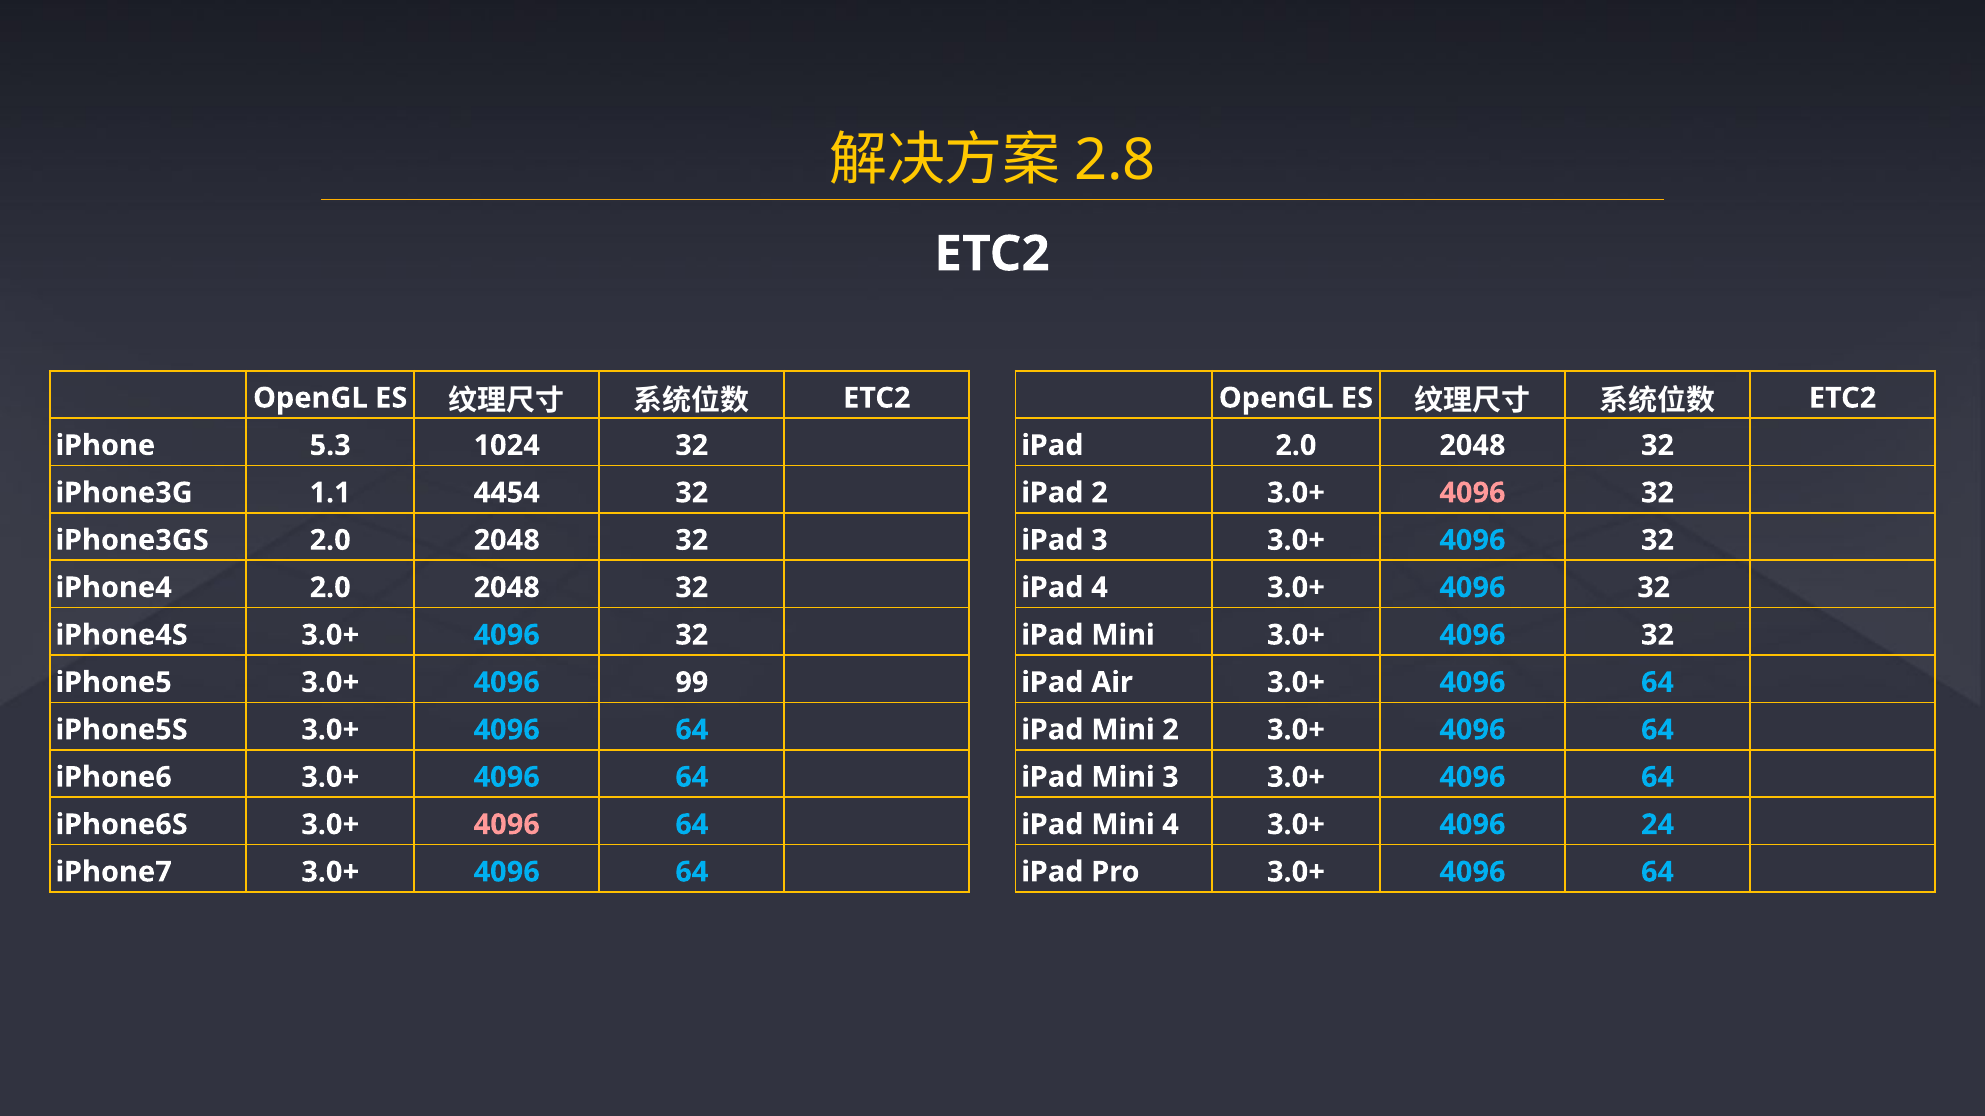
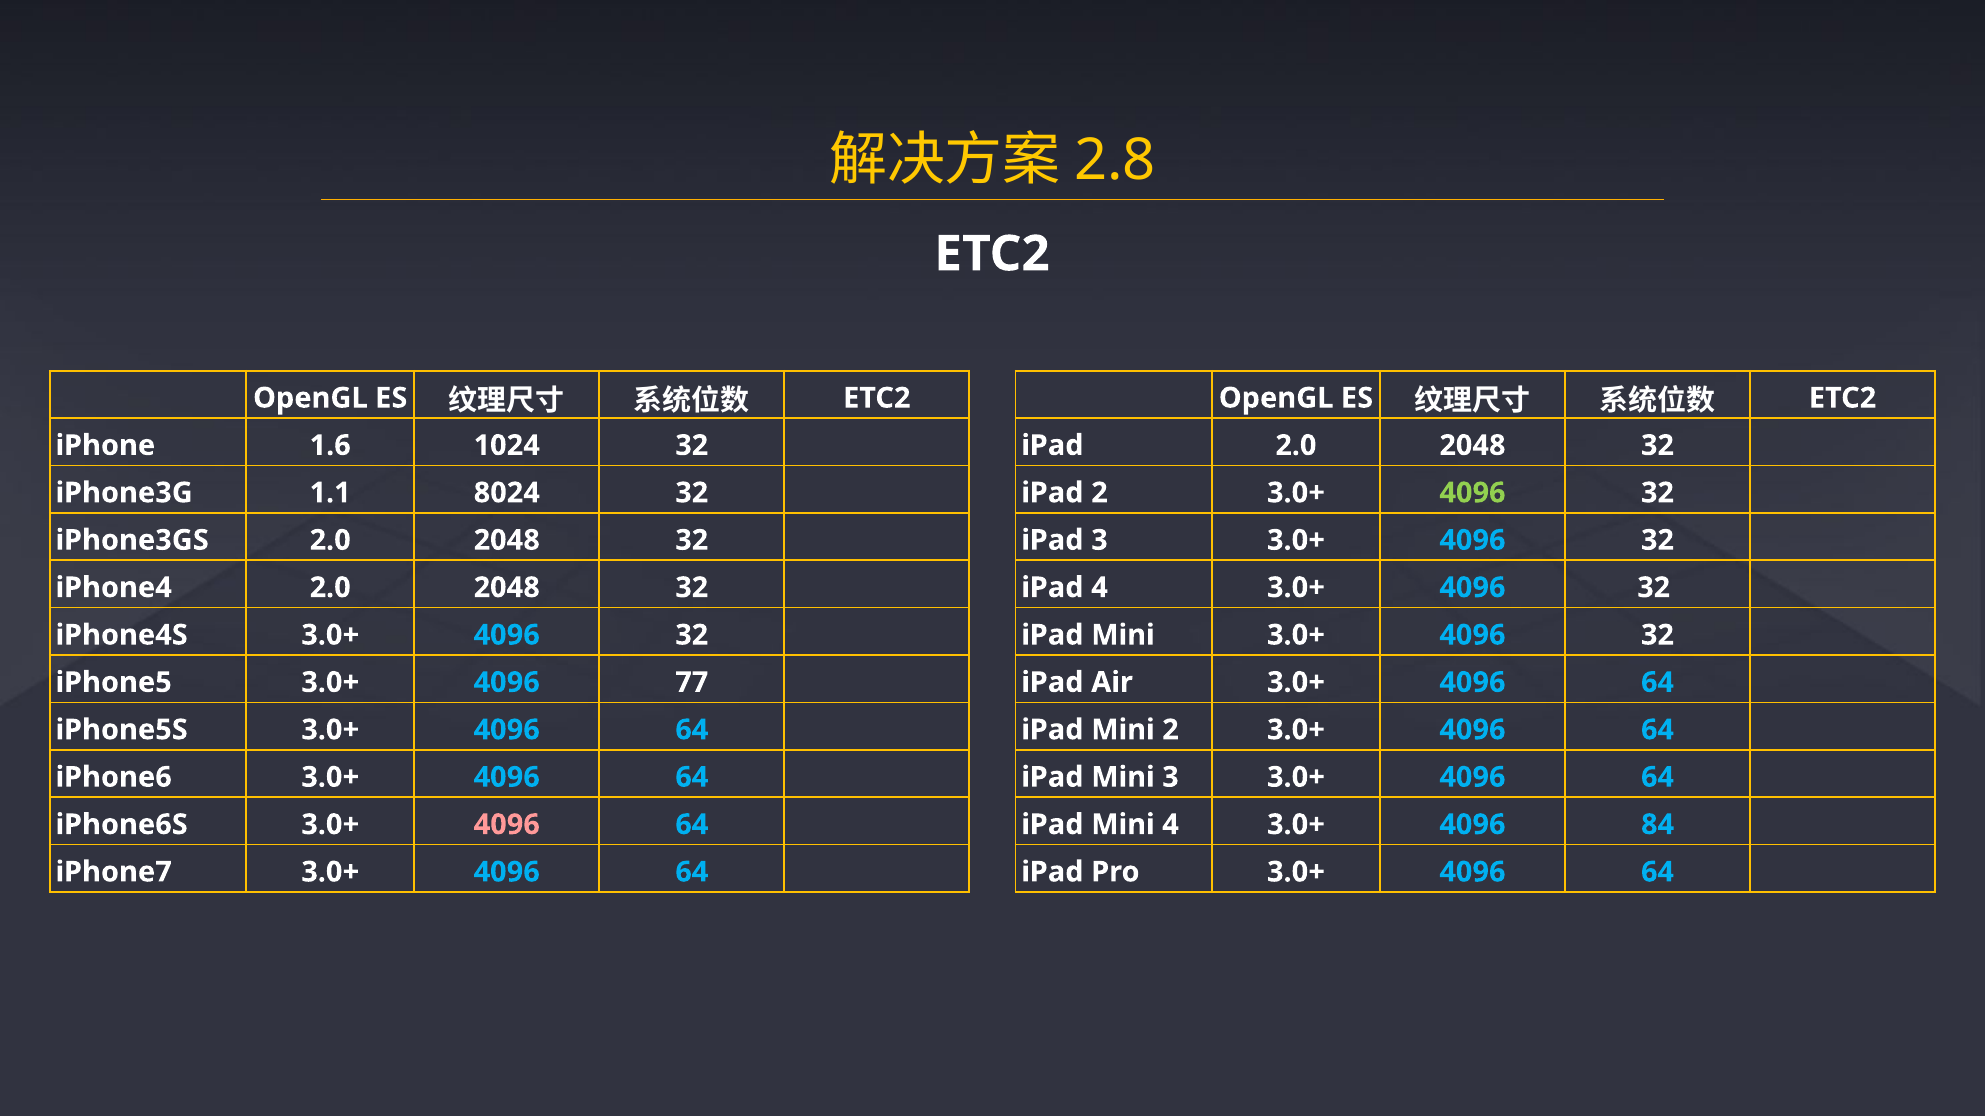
5.3: 5.3 -> 1.6
4454: 4454 -> 8024
4096 at (1473, 493) colour: pink -> light green
99: 99 -> 77
24: 24 -> 84
